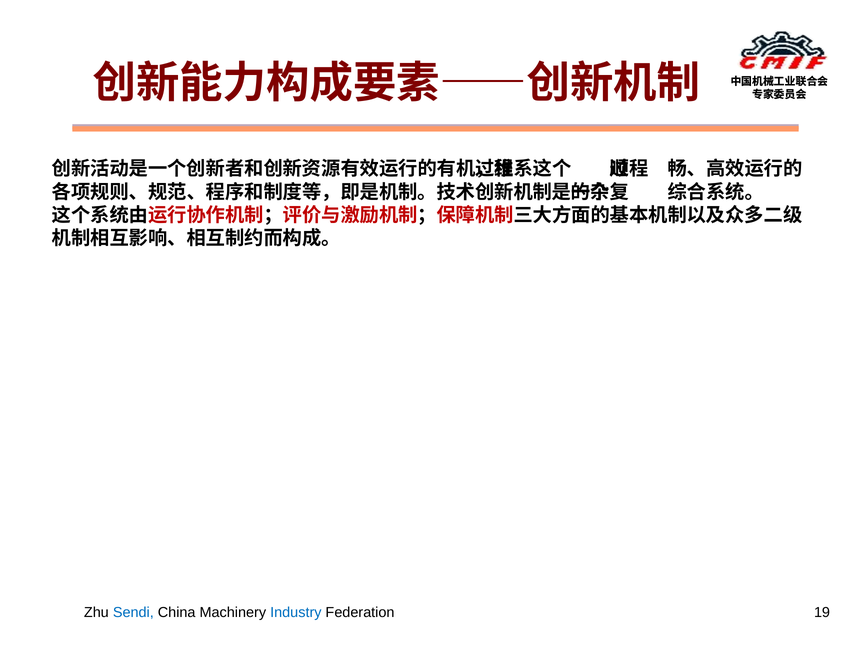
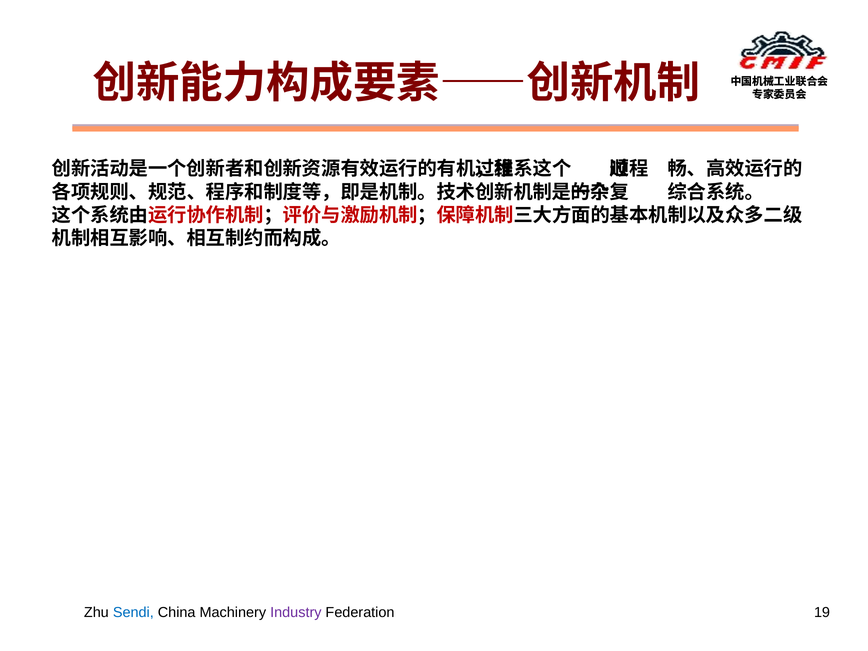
Industry colour: blue -> purple
